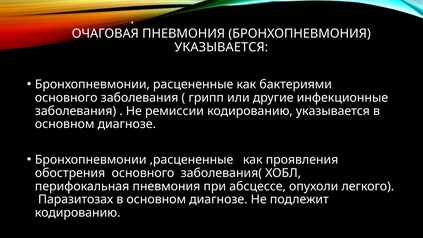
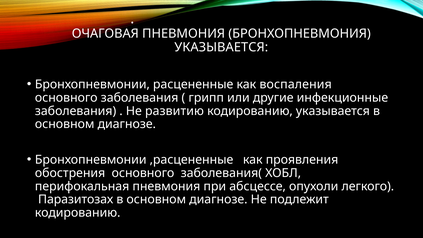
бактериями: бактериями -> воспаления
ремиссии: ремиссии -> развитию
